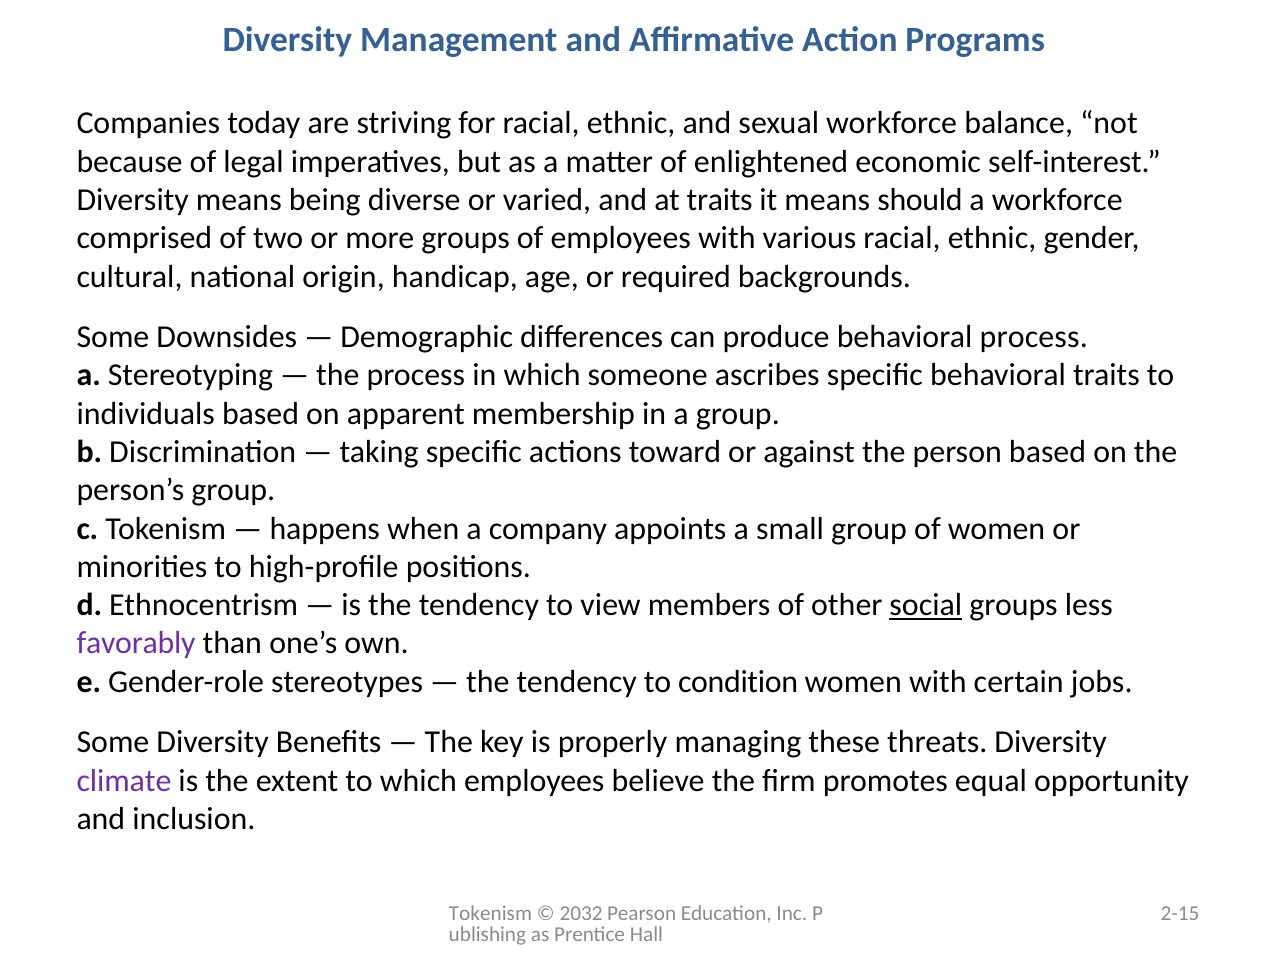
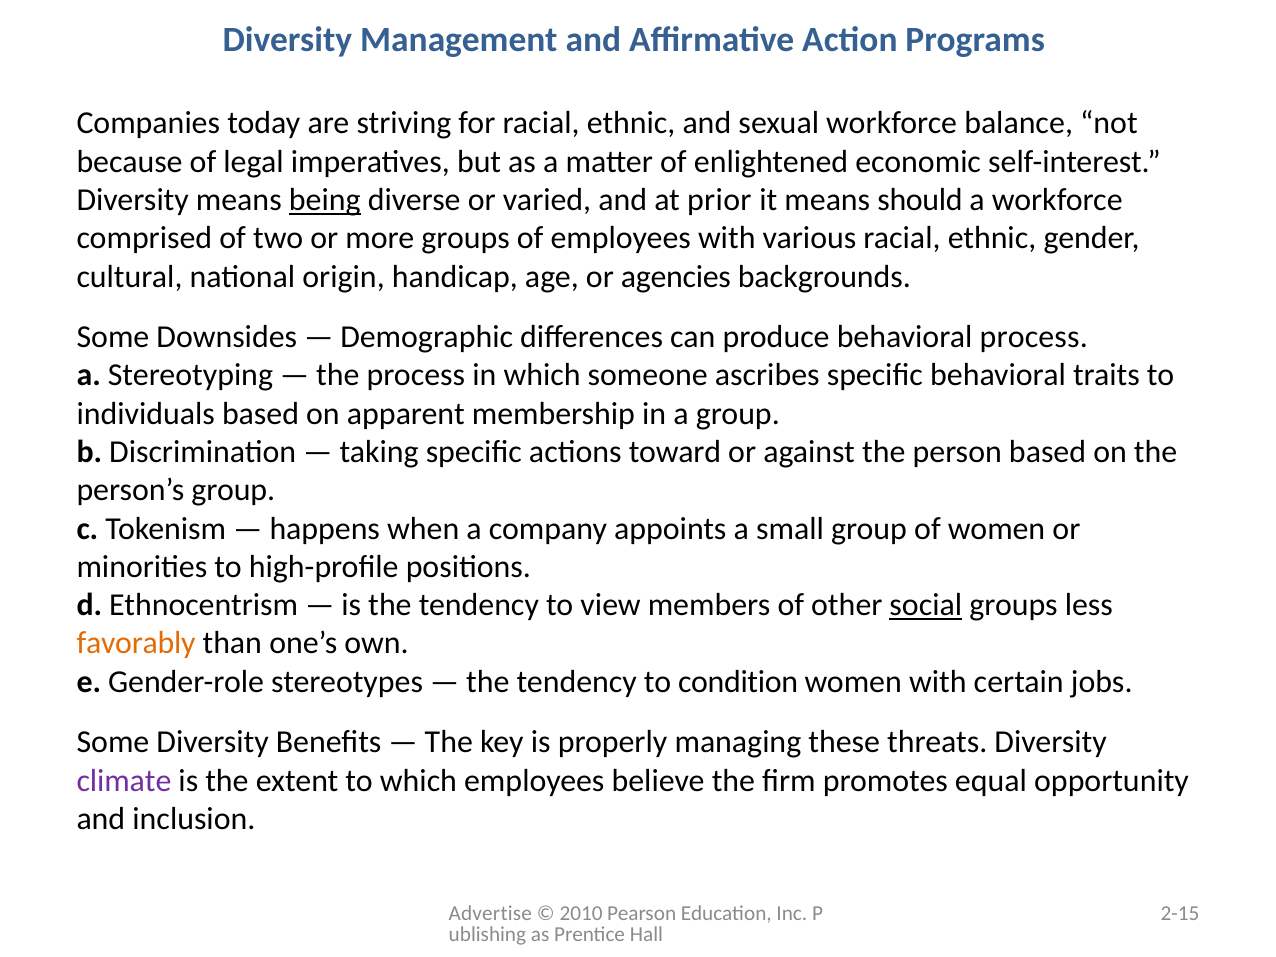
being underline: none -> present
at traits: traits -> prior
required: required -> agencies
favorably colour: purple -> orange
Tokenism at (490, 914): Tokenism -> Advertise
2032: 2032 -> 2010
